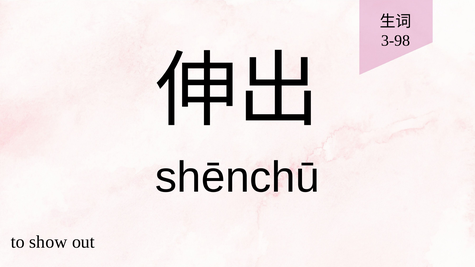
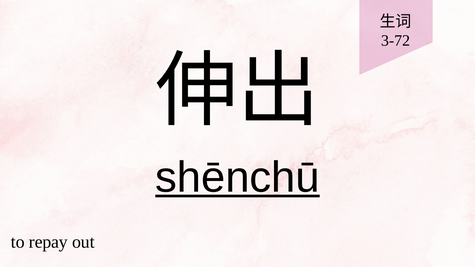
3-98: 3-98 -> 3-72
shēnchū underline: none -> present
show: show -> repay
